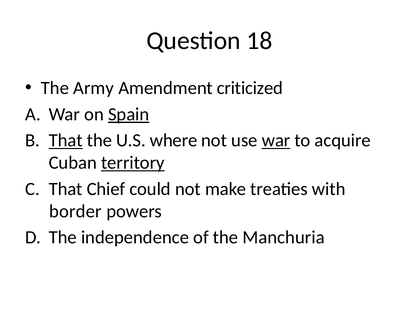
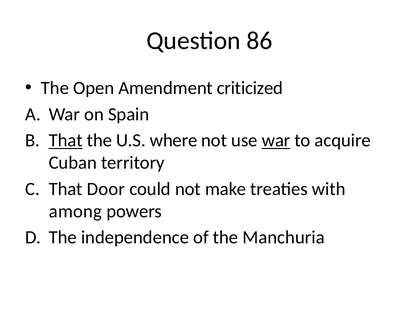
18: 18 -> 86
Army: Army -> Open
Spain underline: present -> none
territory underline: present -> none
Chief: Chief -> Door
border: border -> among
